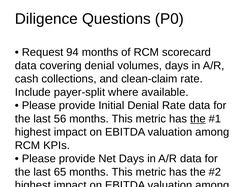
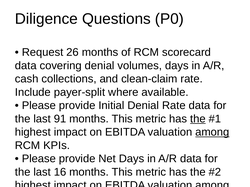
94: 94 -> 26
56: 56 -> 91
among at (212, 132) underline: none -> present
65: 65 -> 16
